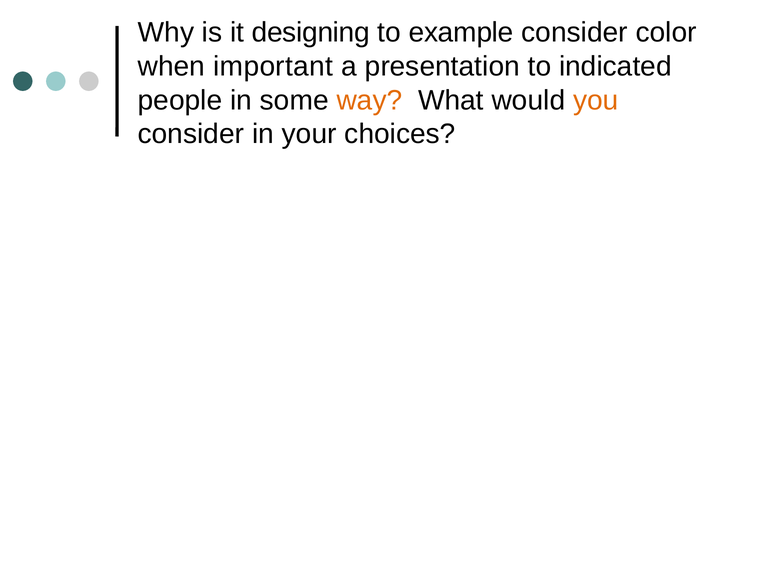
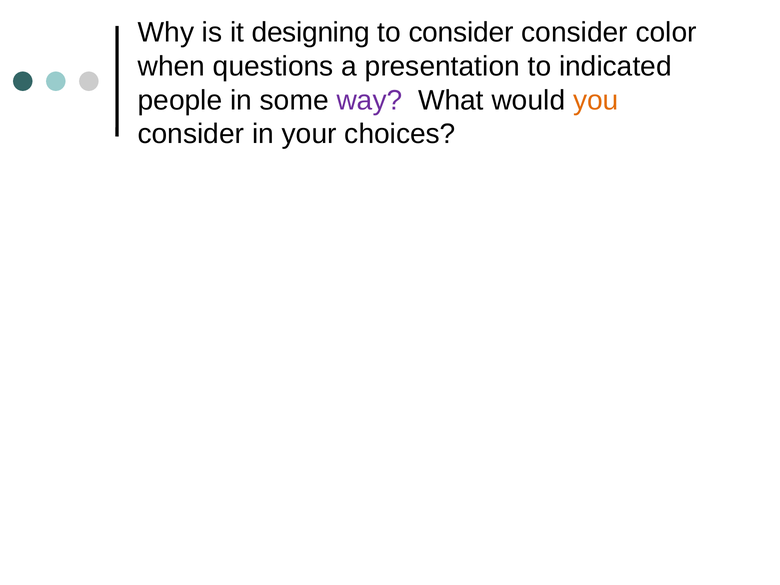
to example: example -> consider
important: important -> questions
way colour: orange -> purple
